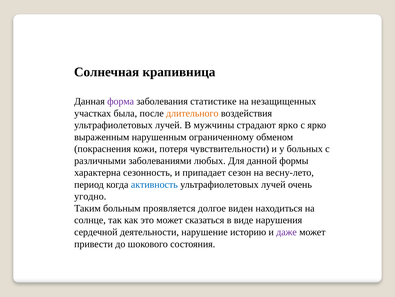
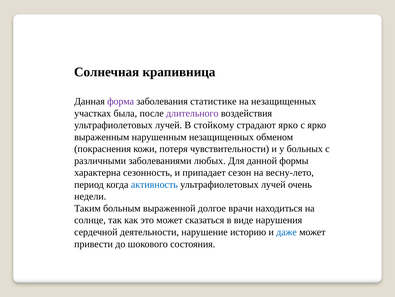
длительного colour: orange -> purple
мужчины: мужчины -> стойкому
нарушенным ограниченному: ограниченному -> незащищенных
угодно: угодно -> недели
проявляется: проявляется -> выраженной
виден: виден -> врачи
даже colour: purple -> blue
